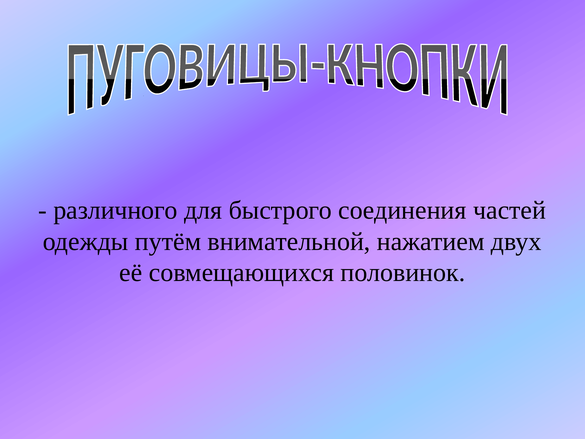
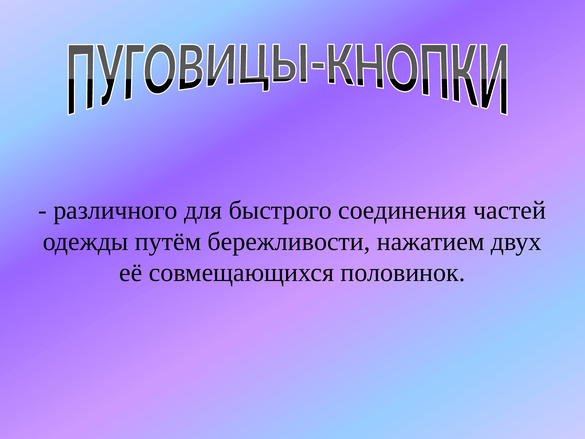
внимательной: внимательной -> бережливости
